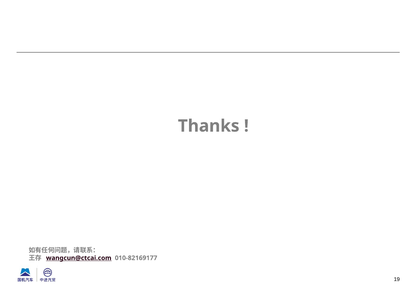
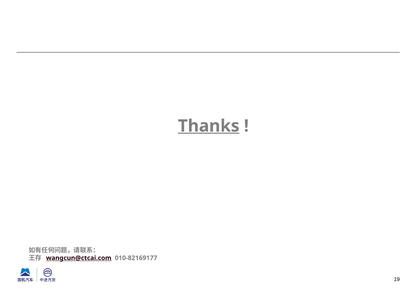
Thanks underline: none -> present
